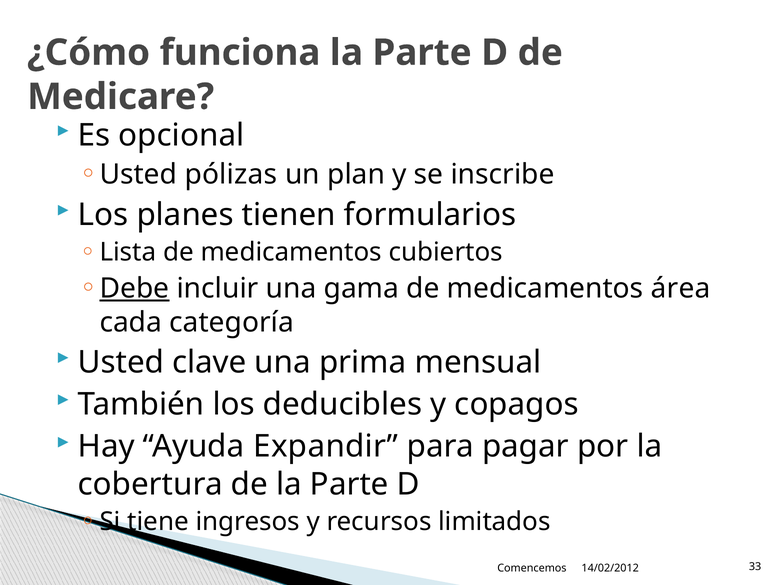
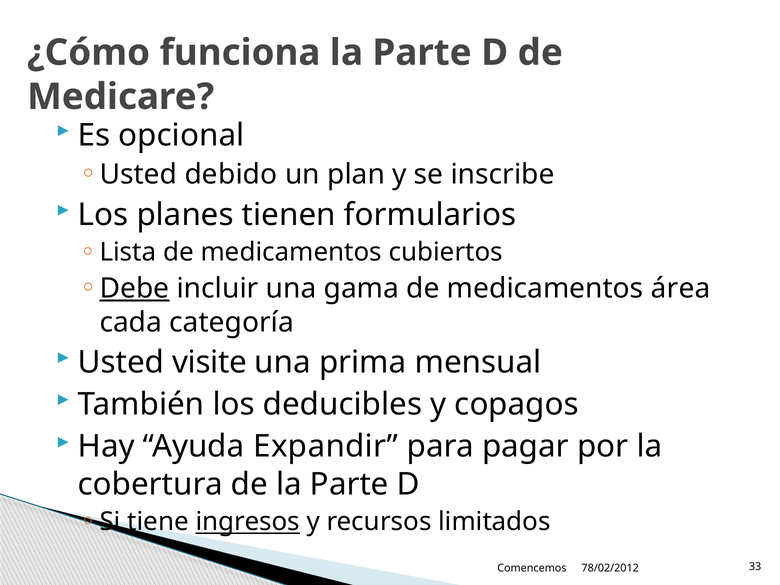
pólizas: pólizas -> debido
clave: clave -> visite
ingresos underline: none -> present
14/02/2012: 14/02/2012 -> 78/02/2012
